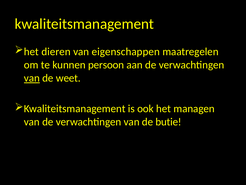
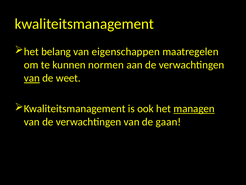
dieren: dieren -> belang
persoon: persoon -> normen
managen underline: none -> present
butie: butie -> gaan
